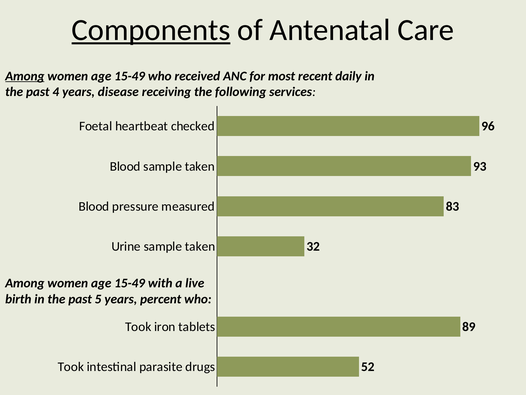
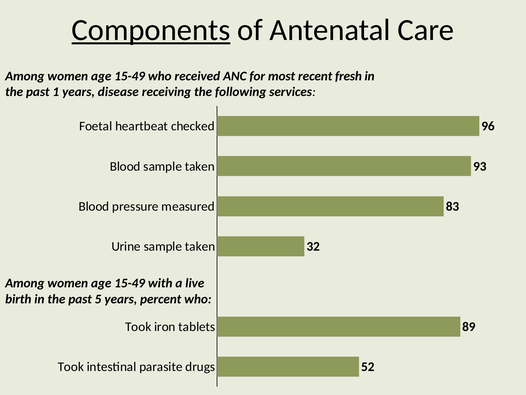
Among at (25, 76) underline: present -> none
daily: daily -> fresh
4: 4 -> 1
